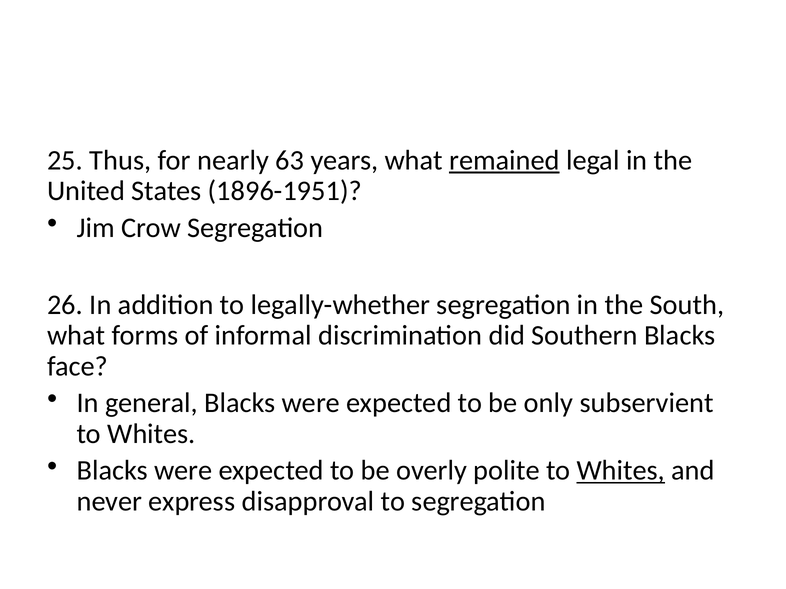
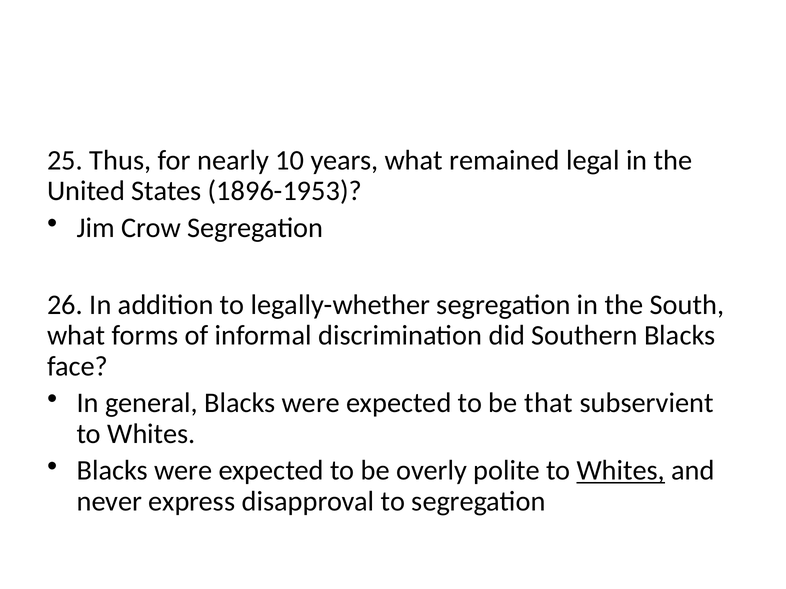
63: 63 -> 10
remained underline: present -> none
1896-1951: 1896-1951 -> 1896-1953
only: only -> that
